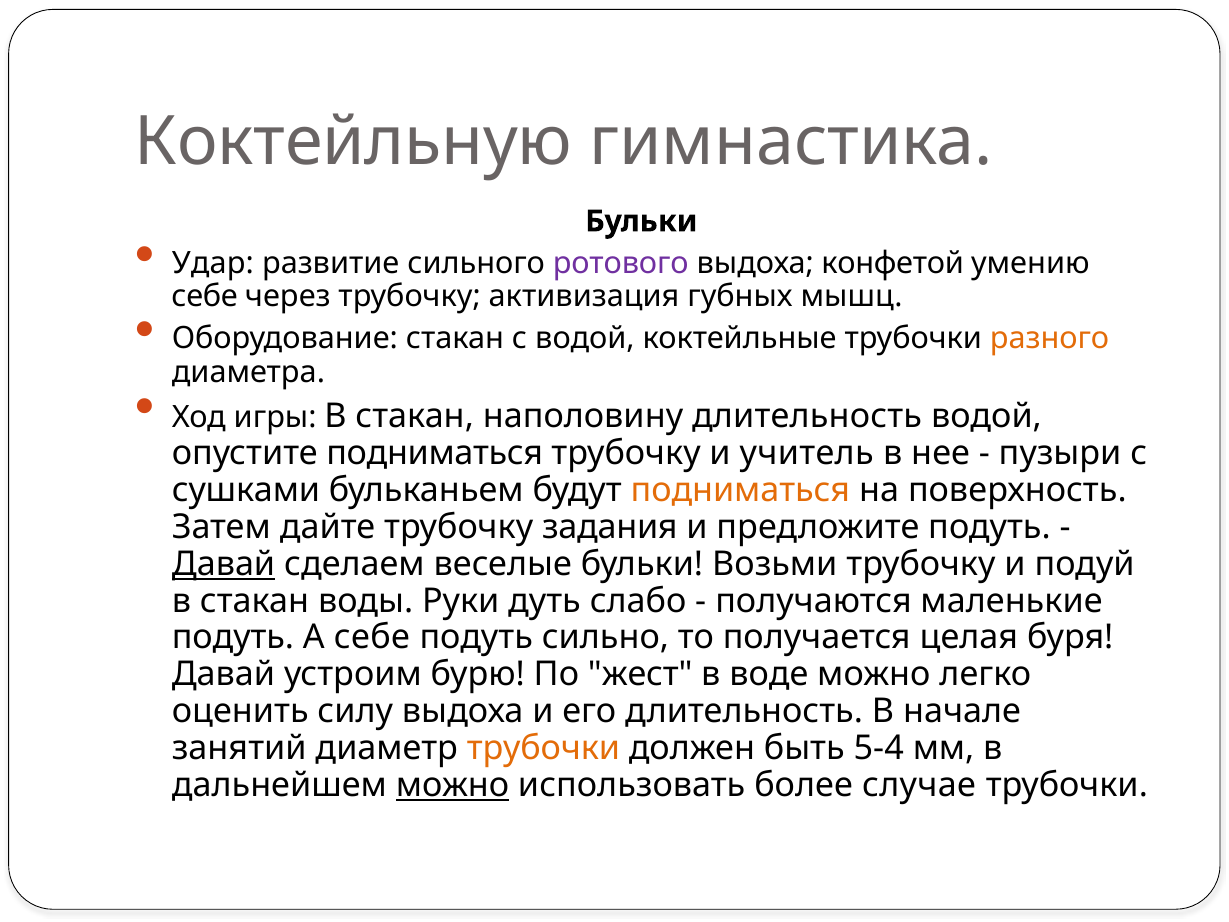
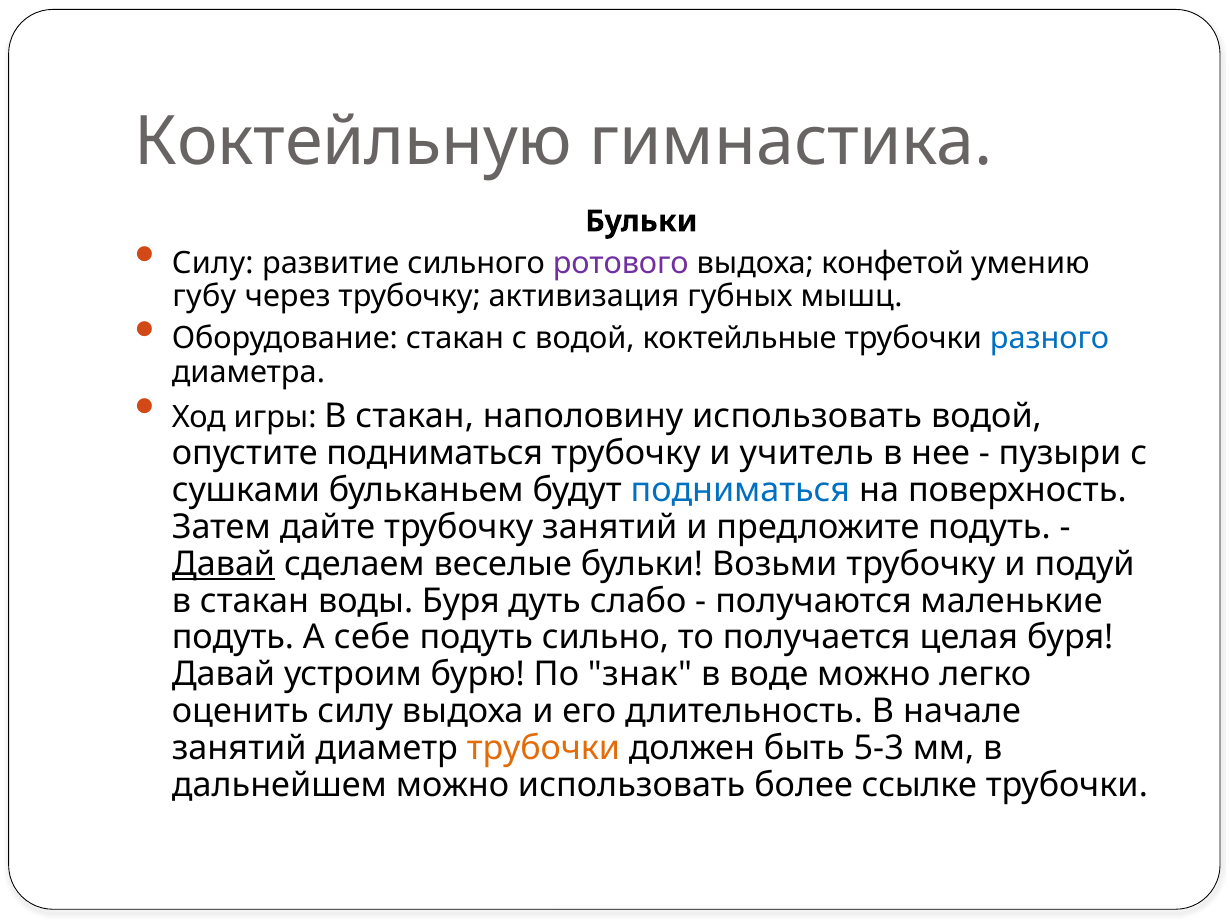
Удар at (213, 263): Удар -> Силу
себе at (205, 297): себе -> губу
разного colour: orange -> blue
наполовину длительность: длительность -> использовать
подниматься at (740, 490) colour: orange -> blue
трубочку задания: задания -> занятий
воды Руки: Руки -> Буря
жест: жест -> знак
5-4: 5-4 -> 5-3
можно at (453, 785) underline: present -> none
случае: случае -> ссылке
